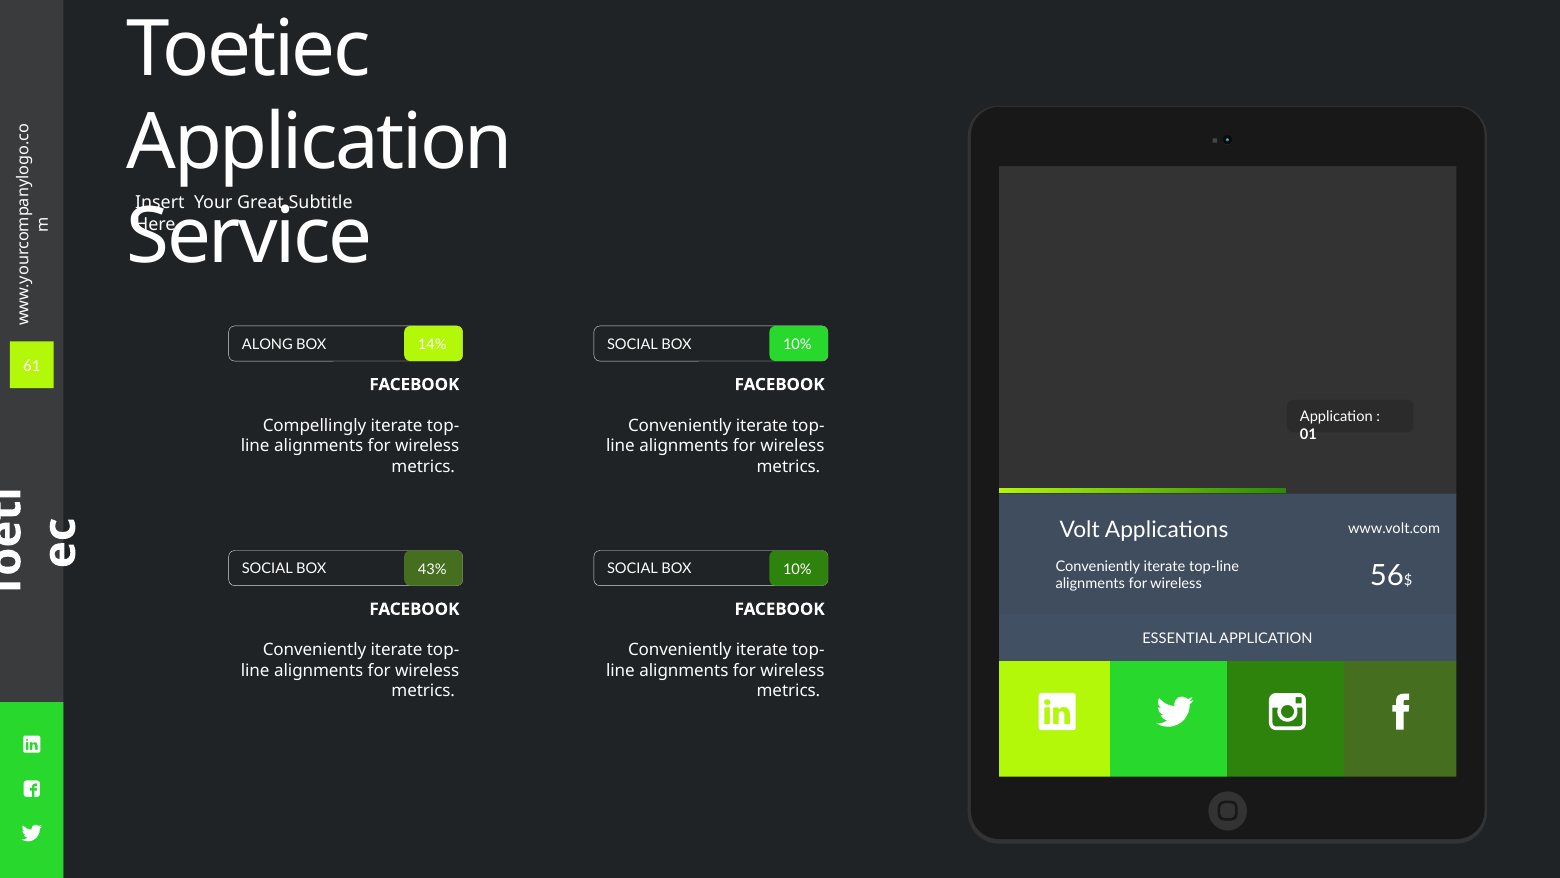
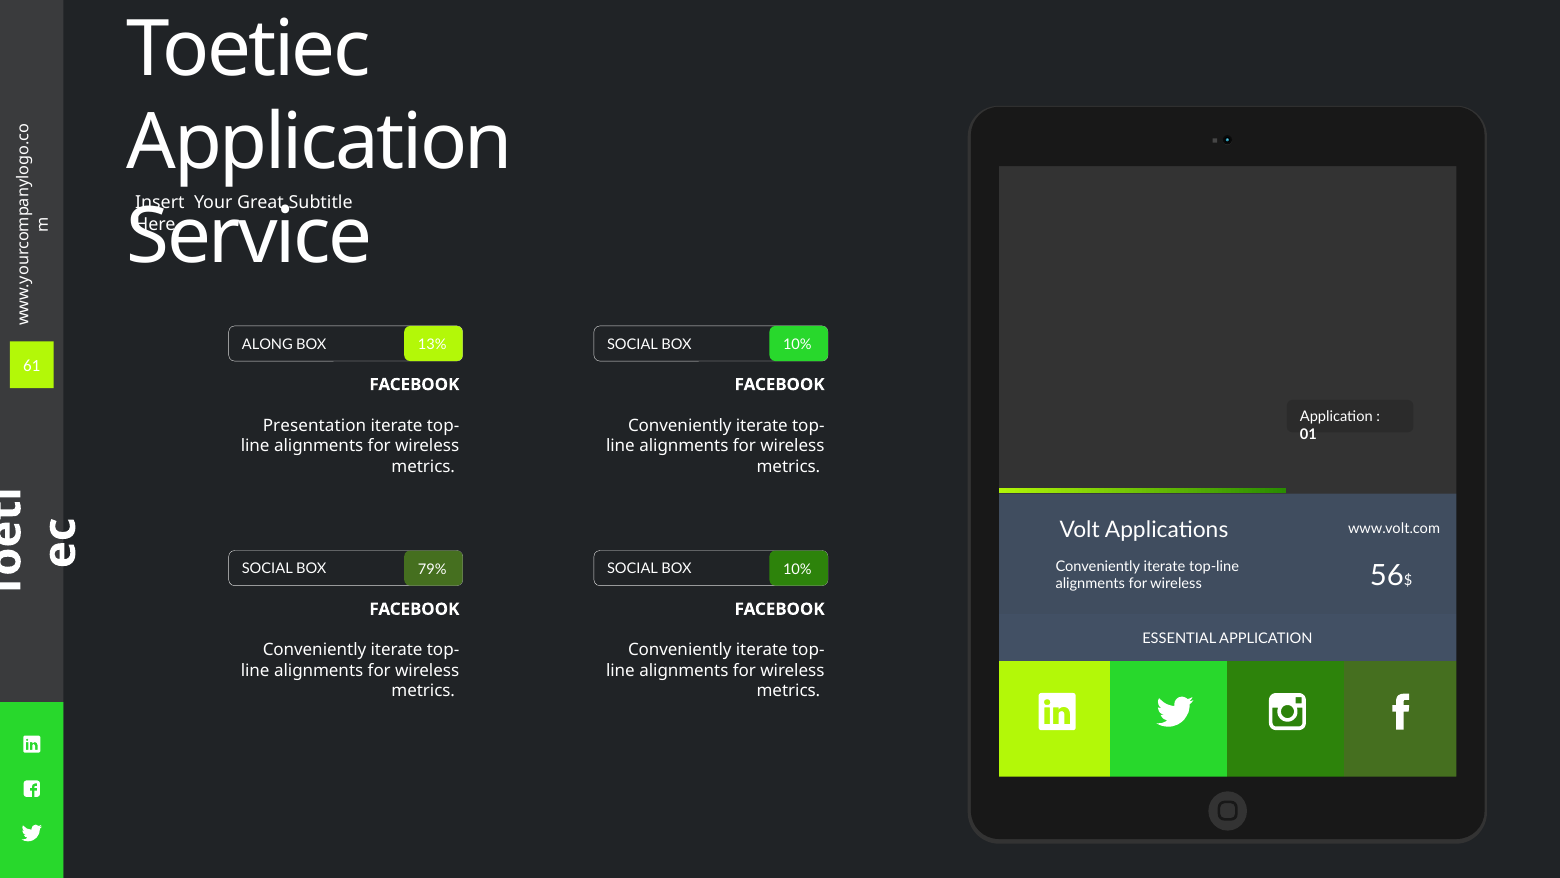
14%: 14% -> 13%
Compellingly: Compellingly -> Presentation
43%: 43% -> 79%
